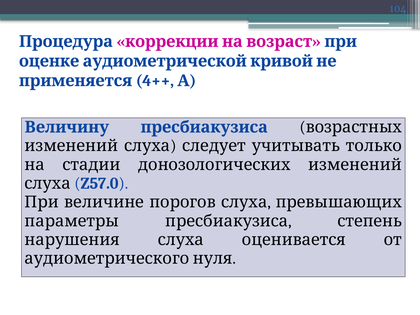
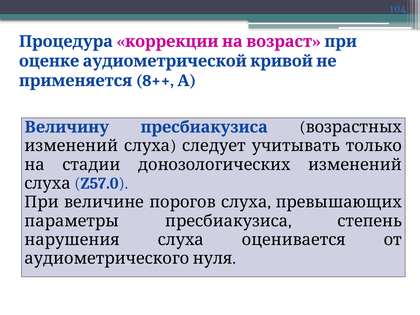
4++: 4++ -> 8++
